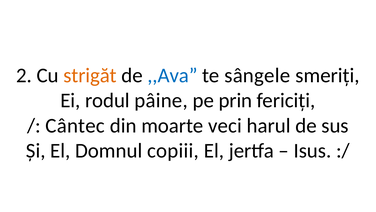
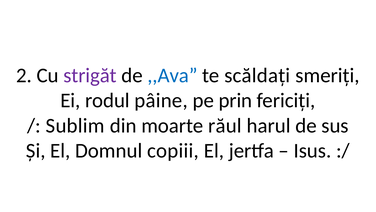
strigăt colour: orange -> purple
sângele: sângele -> scăldați
Cântec: Cântec -> Sublim
veci: veci -> răul
